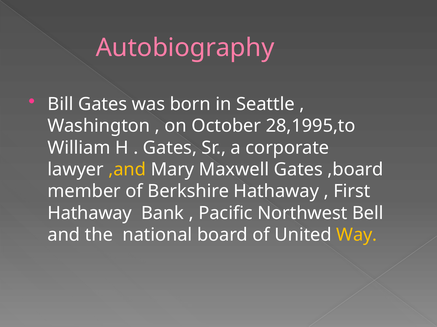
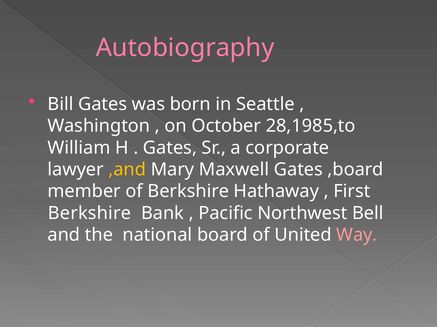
28,1995,to: 28,1995,to -> 28,1985,to
Hathaway at (90, 214): Hathaway -> Berkshire
Way colour: yellow -> pink
